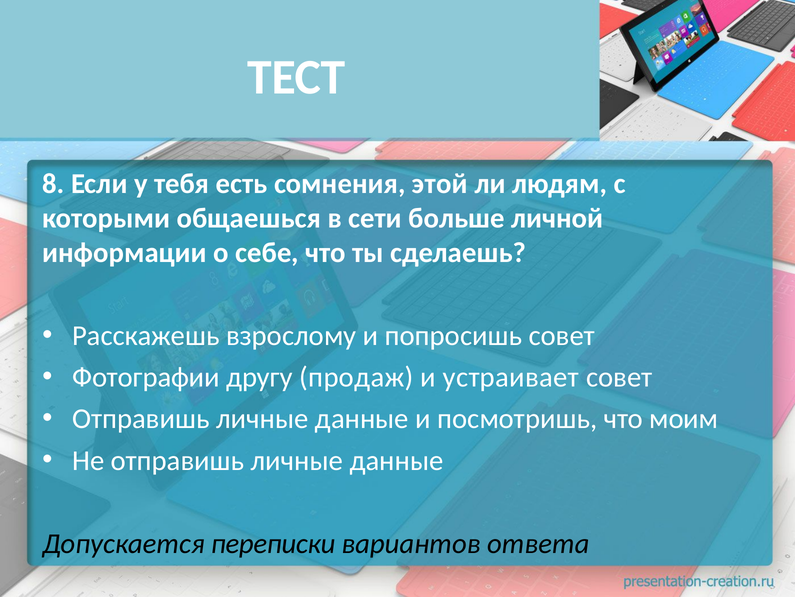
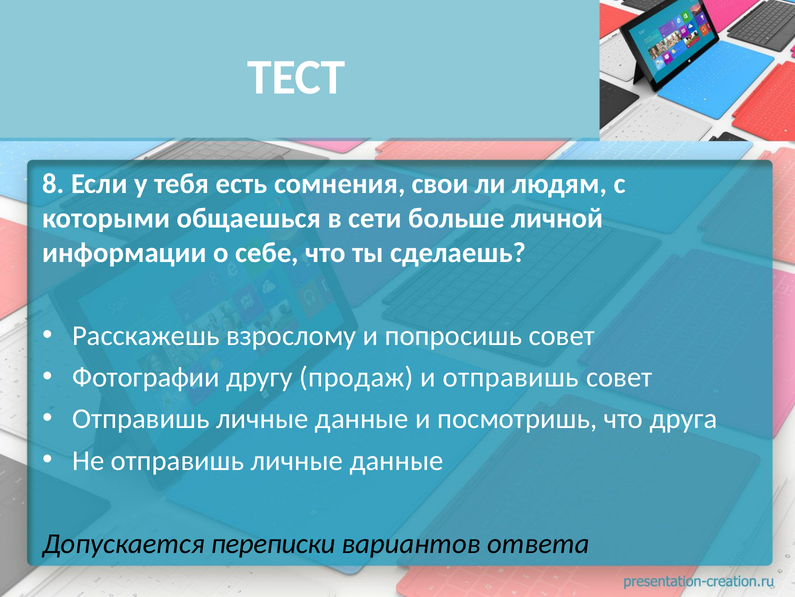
этой: этой -> свои
и устраивает: устраивает -> отправишь
моим: моим -> друга
